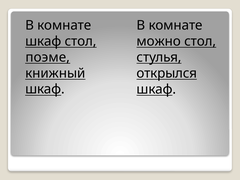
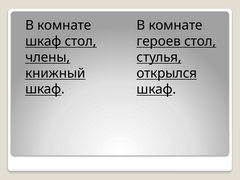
можно: можно -> героев
поэме: поэме -> члены
